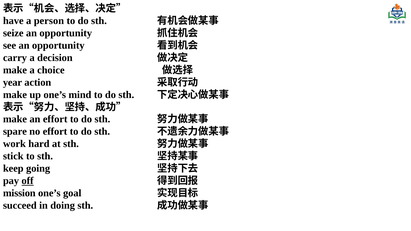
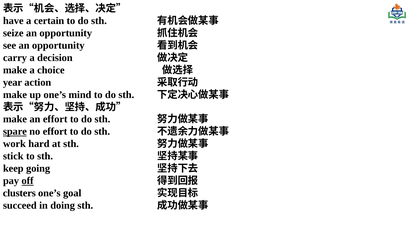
person: person -> certain
spare underline: none -> present
mission: mission -> clusters
